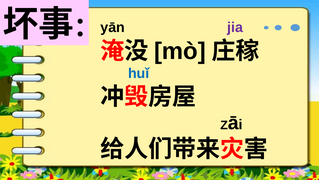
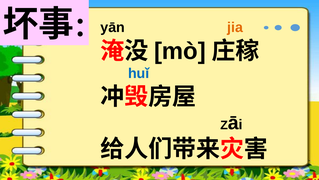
jia colour: purple -> orange
